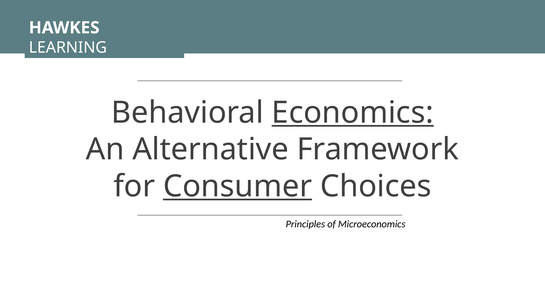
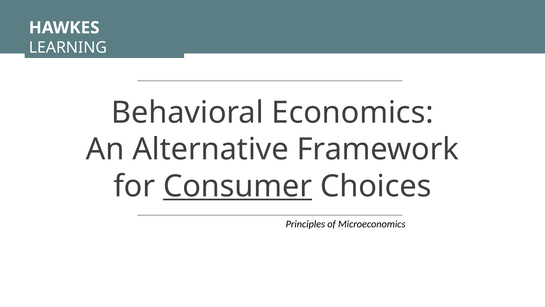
Economics underline: present -> none
